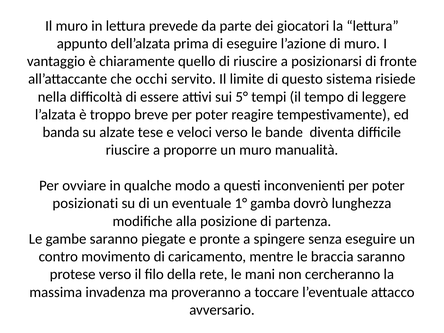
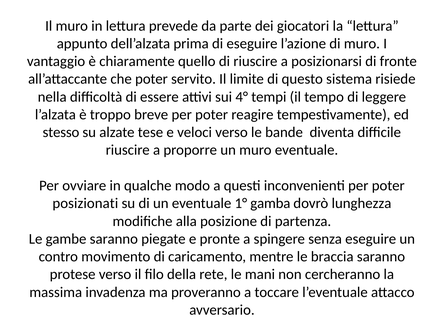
che occhi: occhi -> poter
5°: 5° -> 4°
banda: banda -> stesso
muro manualità: manualità -> eventuale
